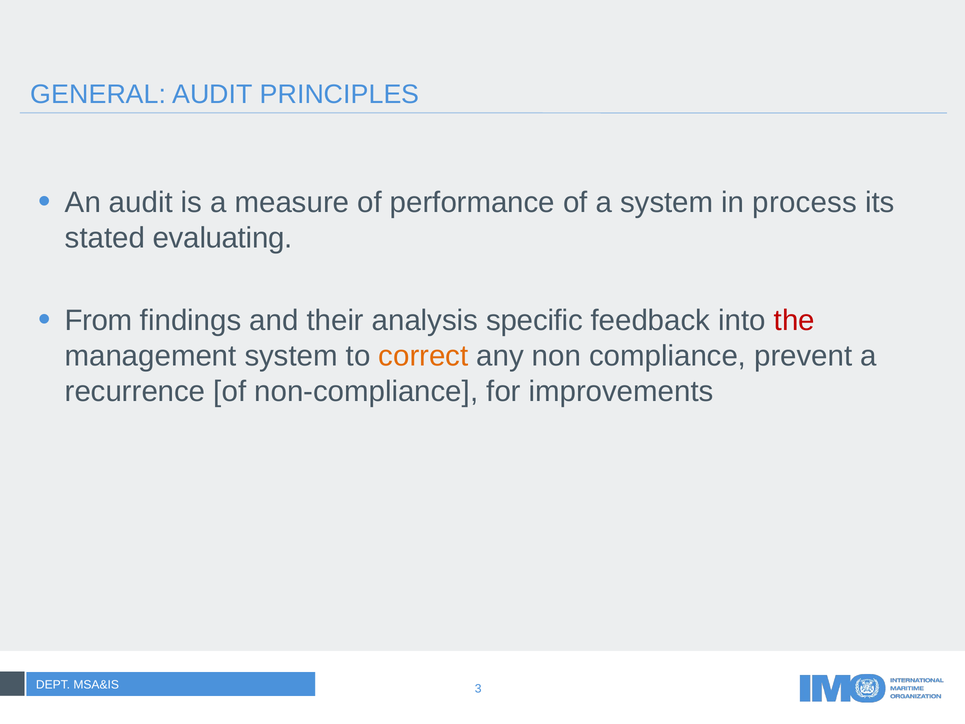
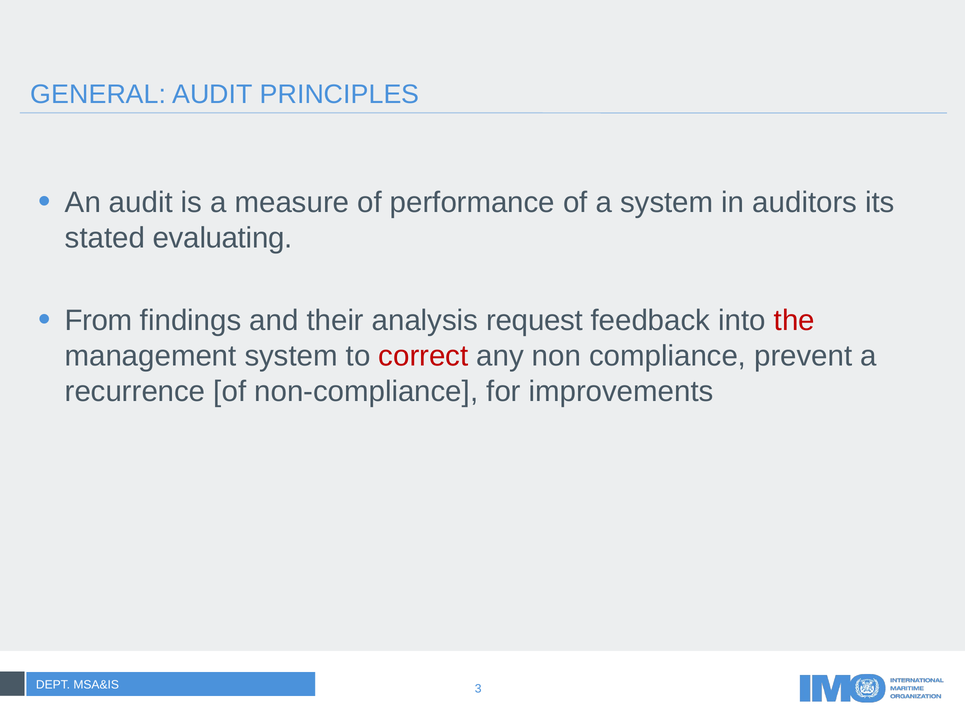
process: process -> auditors
specific: specific -> request
correct colour: orange -> red
